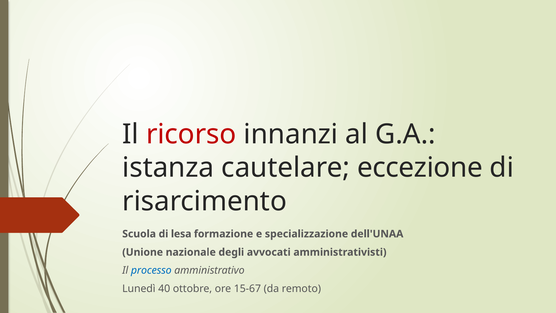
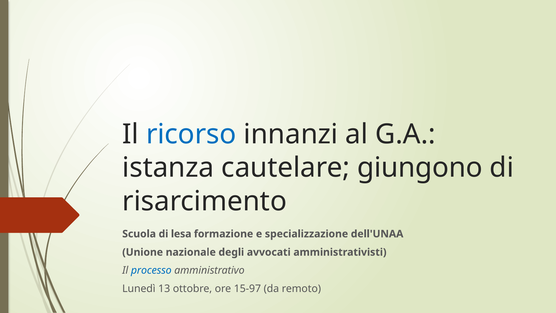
ricorso colour: red -> blue
eccezione: eccezione -> giungono
40: 40 -> 13
15-67: 15-67 -> 15-97
